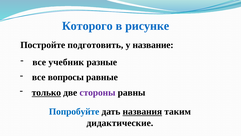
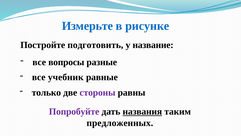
Которого: Которого -> Измерьте
учебник: учебник -> вопросы
вопросы: вопросы -> учебник
только underline: present -> none
Попробуйте colour: blue -> purple
дидактические: дидактические -> предложенных
